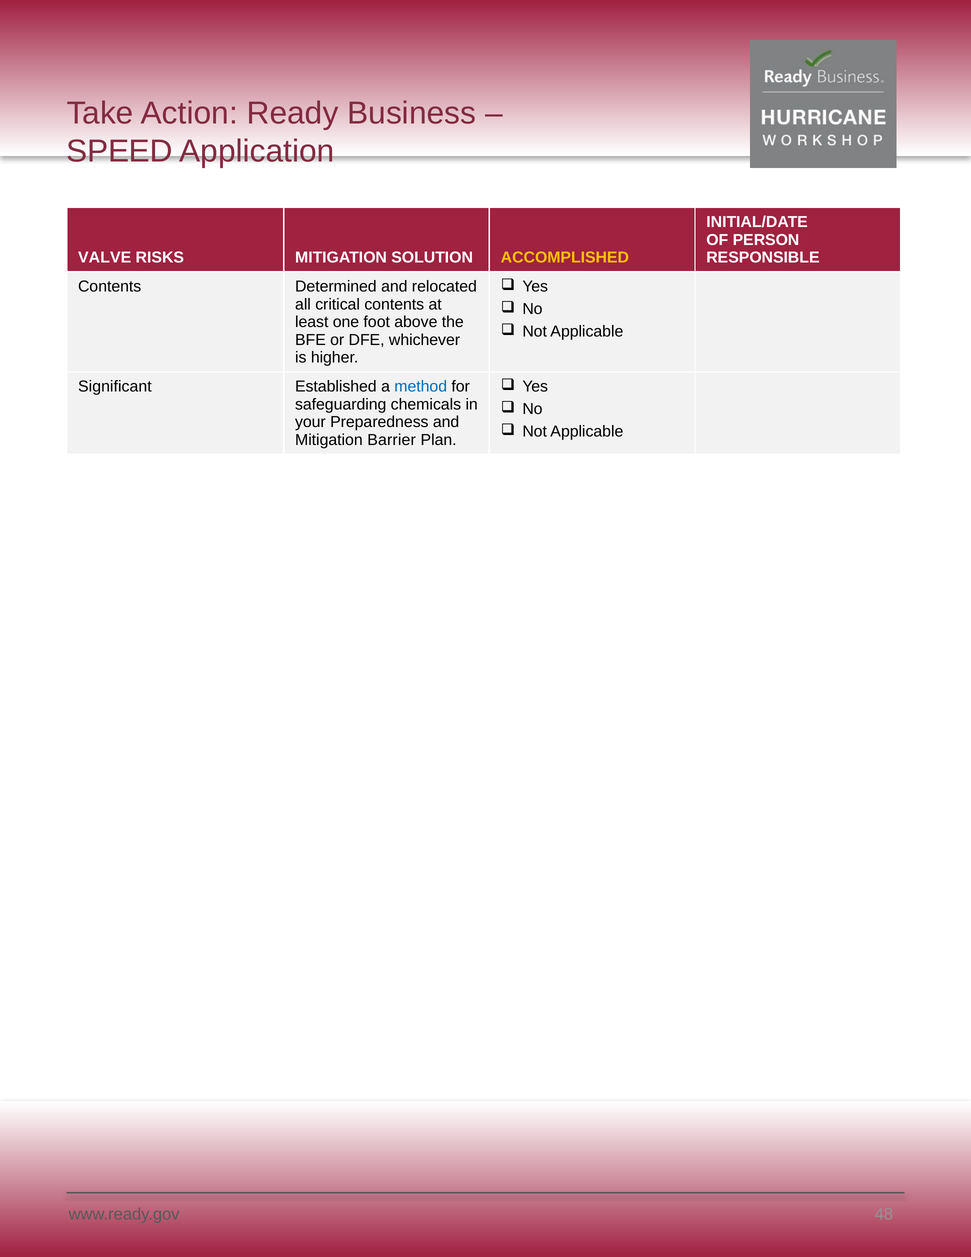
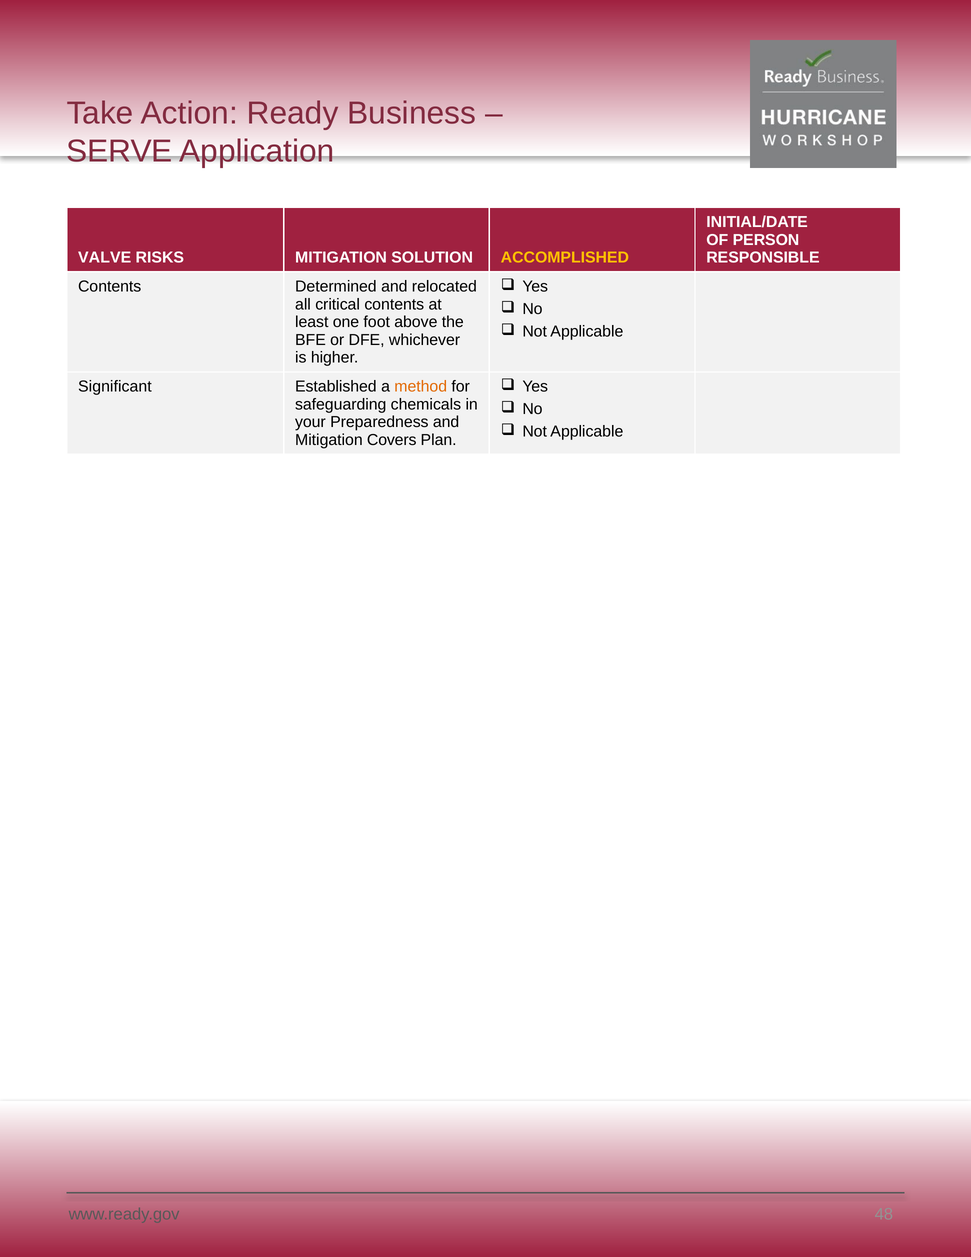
SPEED: SPEED -> SERVE
method colour: blue -> orange
Barrier: Barrier -> Covers
